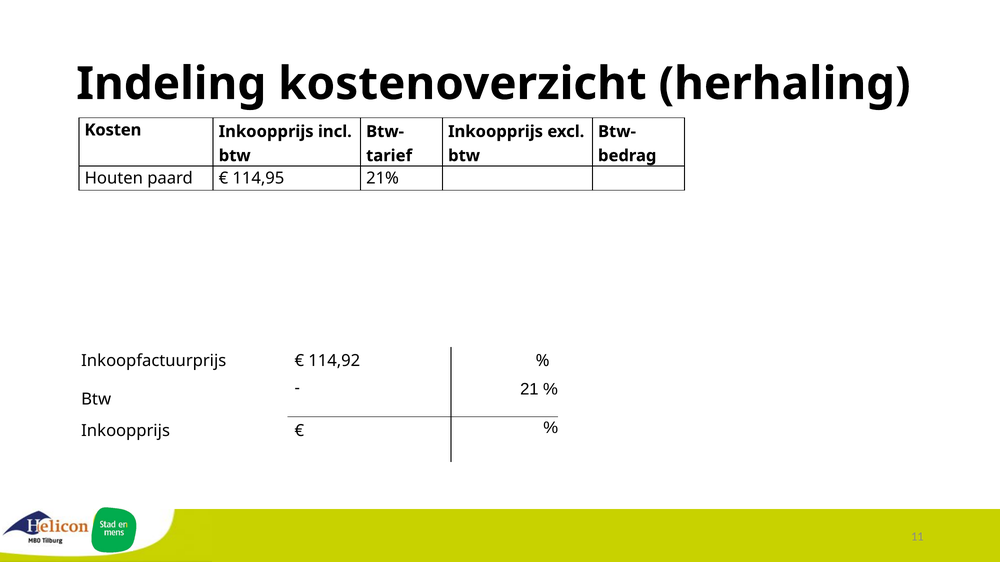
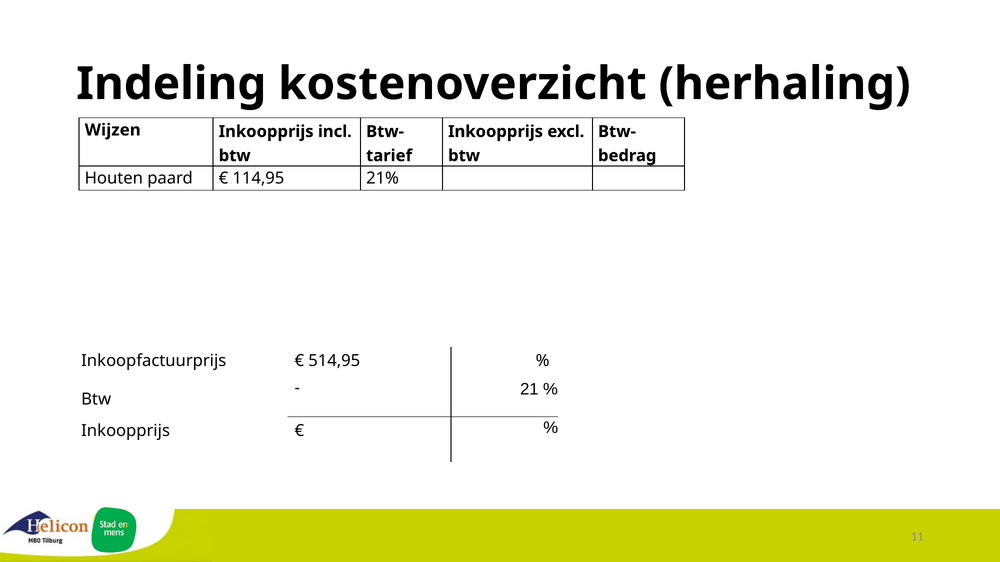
Kosten: Kosten -> Wijzen
114,92: 114,92 -> 514,95
